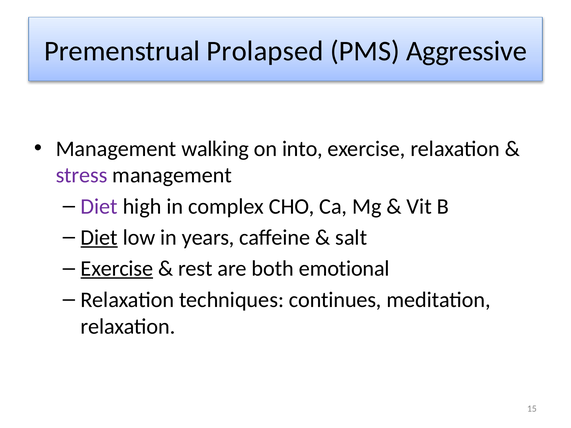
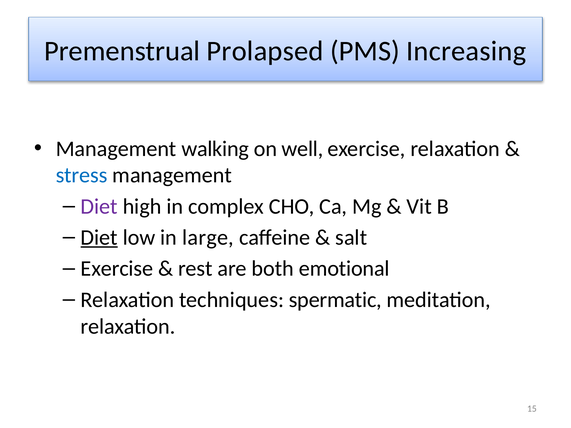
Aggressive: Aggressive -> Increasing
into: into -> well
stress colour: purple -> blue
years: years -> large
Exercise at (117, 269) underline: present -> none
continues: continues -> spermatic
